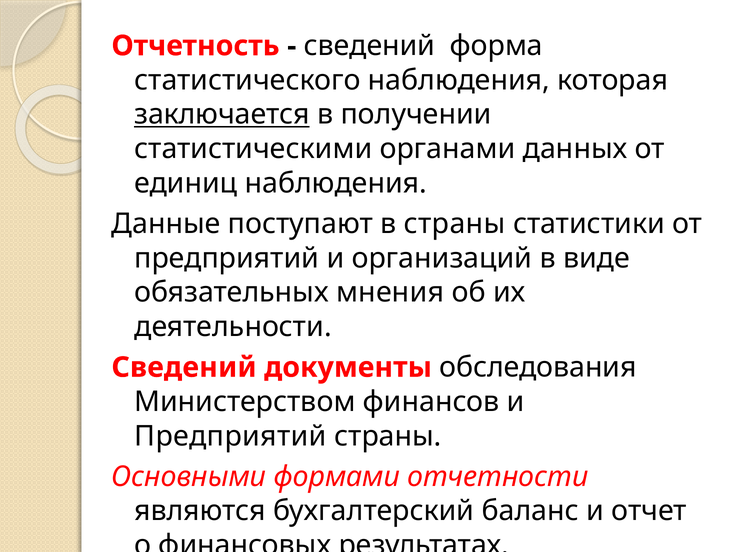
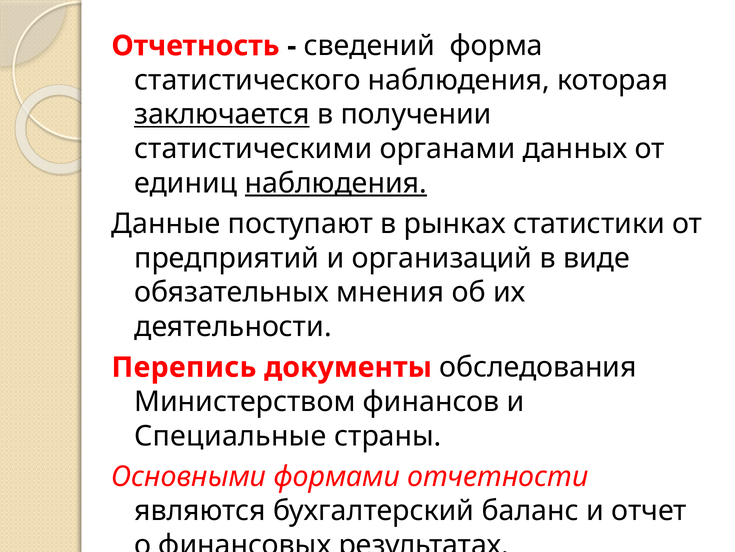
наблюдения at (336, 183) underline: none -> present
в страны: страны -> рынках
Сведений at (184, 367): Сведений -> Перепись
Предприятий at (230, 436): Предприятий -> Специальные
